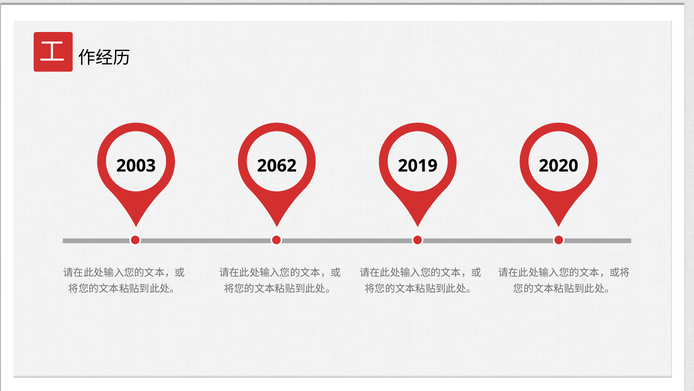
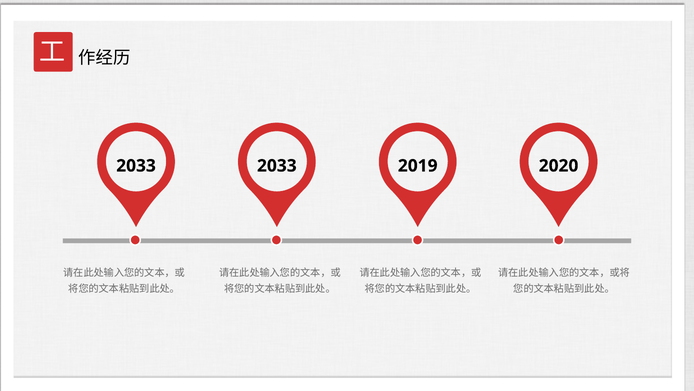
2003 at (136, 166): 2003 -> 2033
2062 at (277, 166): 2062 -> 2033
